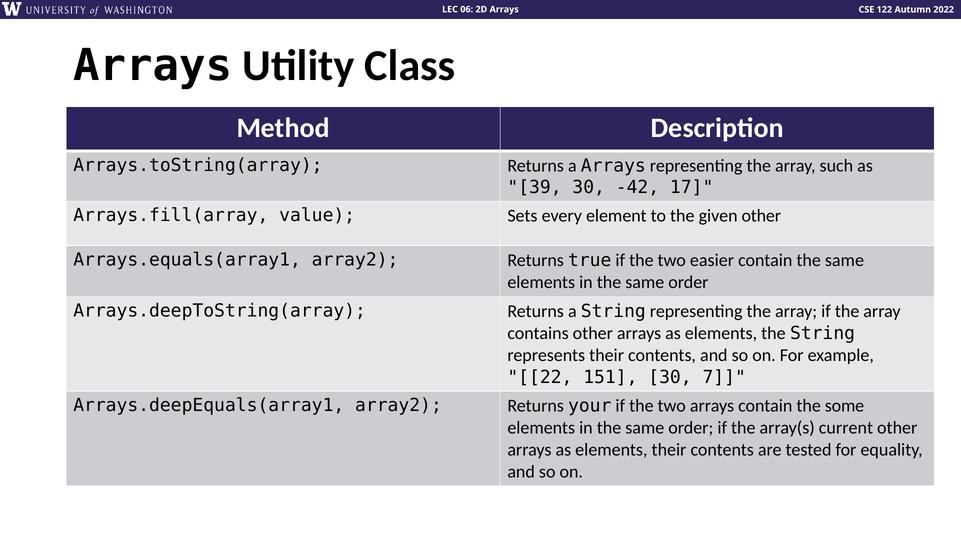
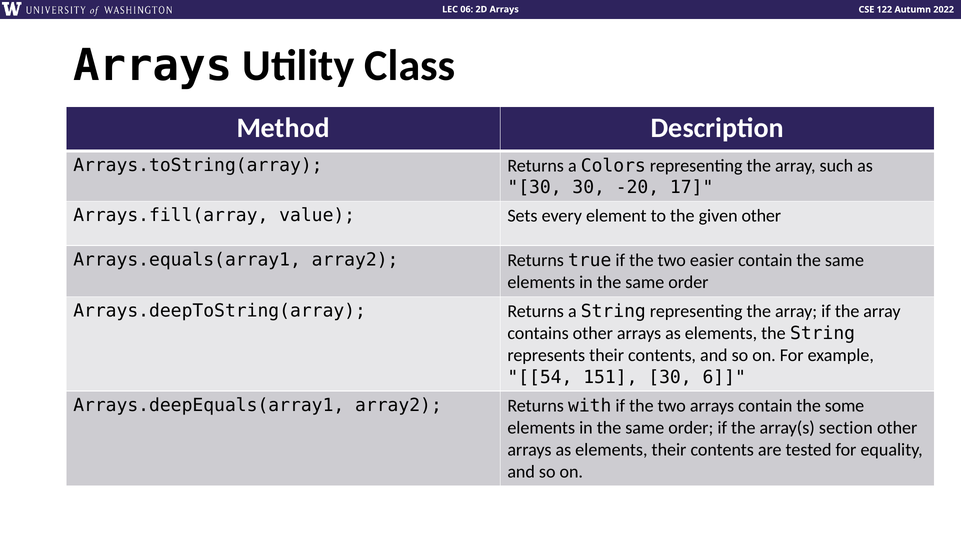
a Arrays: Arrays -> Colors
39 at (535, 187): 39 -> 30
-42: -42 -> -20
22: 22 -> 54
7: 7 -> 6
your: your -> with
current: current -> section
